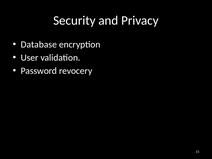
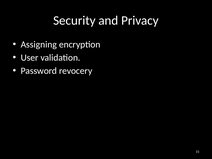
Database: Database -> Assigning
